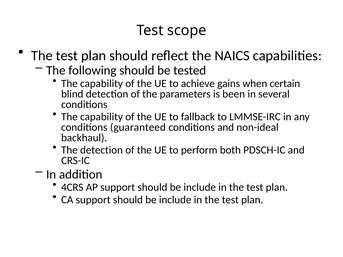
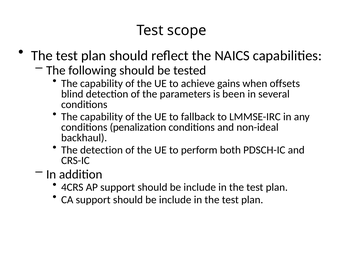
certain: certain -> offsets
guaranteed: guaranteed -> penalization
